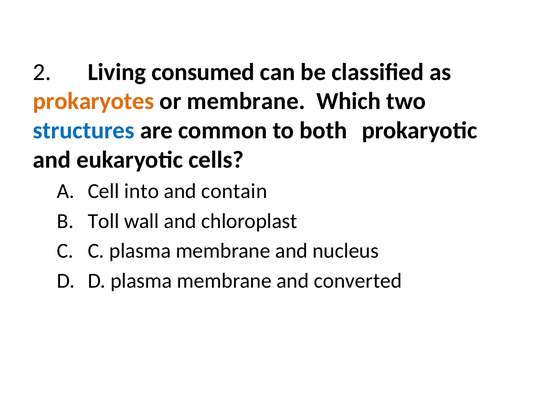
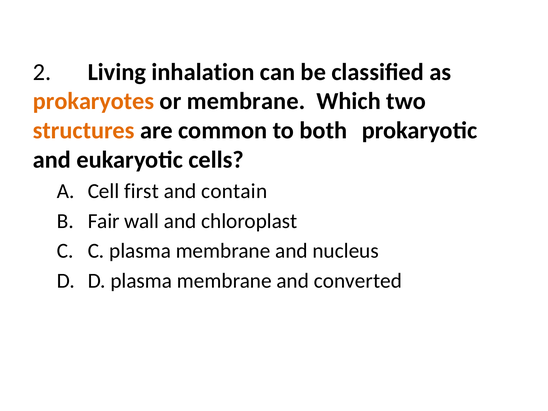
consumed: consumed -> inhalation
structures colour: blue -> orange
into: into -> first
Toll: Toll -> Fair
